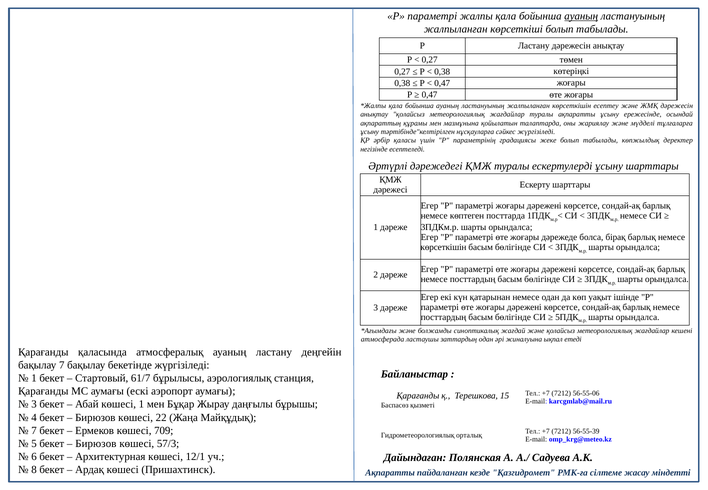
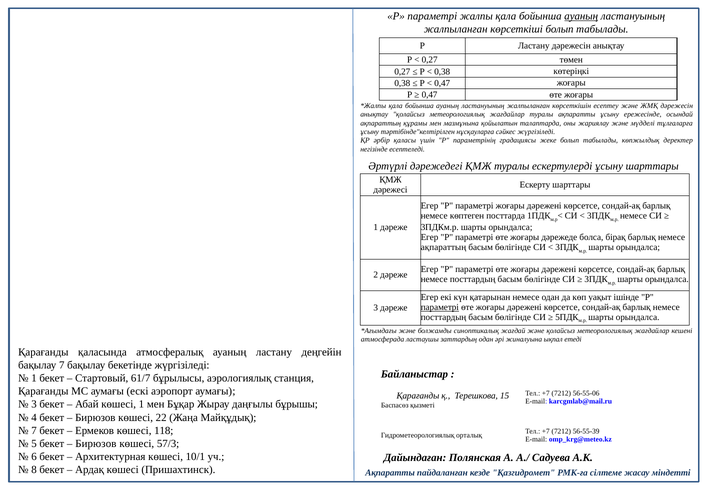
көрсеткішін at (444, 247): көрсеткішін -> ақпараттың
параметрі at (440, 307) underline: none -> present
709: 709 -> 118
12/1: 12/1 -> 10/1
